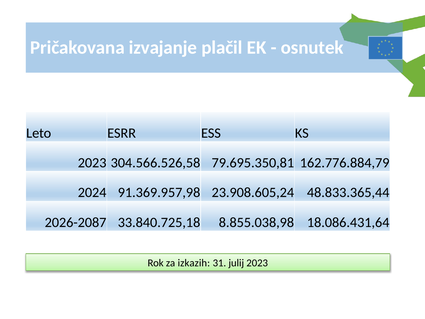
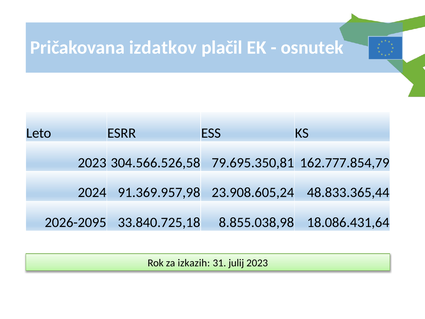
izvajanje: izvajanje -> izdatkov
162.776.884,79: 162.776.884,79 -> 162.777.854,79
2026-2087: 2026-2087 -> 2026-2095
